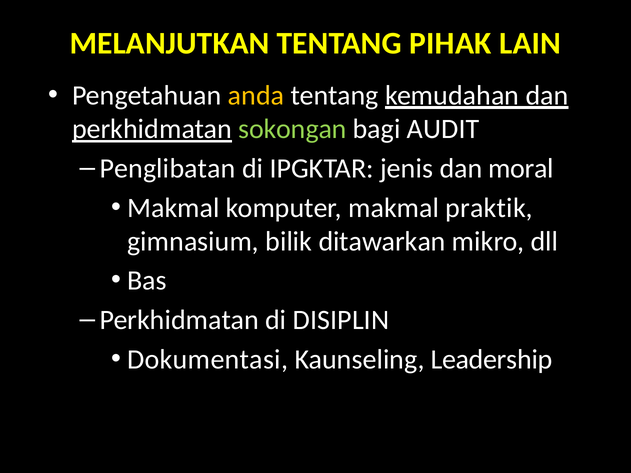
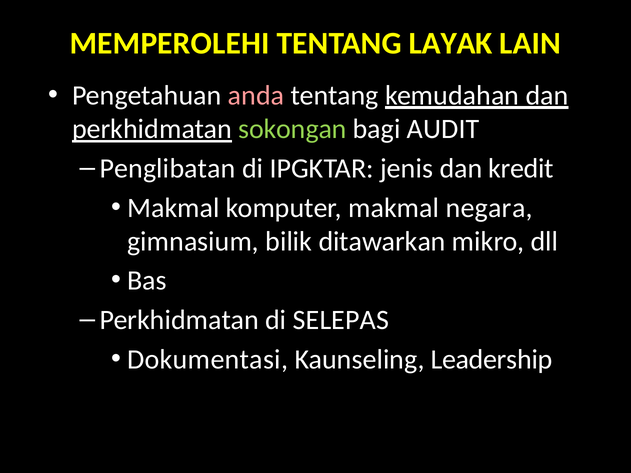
MELANJUTKAN: MELANJUTKAN -> MEMPEROLEHI
PIHAK: PIHAK -> LAYAK
anda colour: yellow -> pink
moral: moral -> kredit
praktik: praktik -> negara
DISIPLIN: DISIPLIN -> SELEPAS
